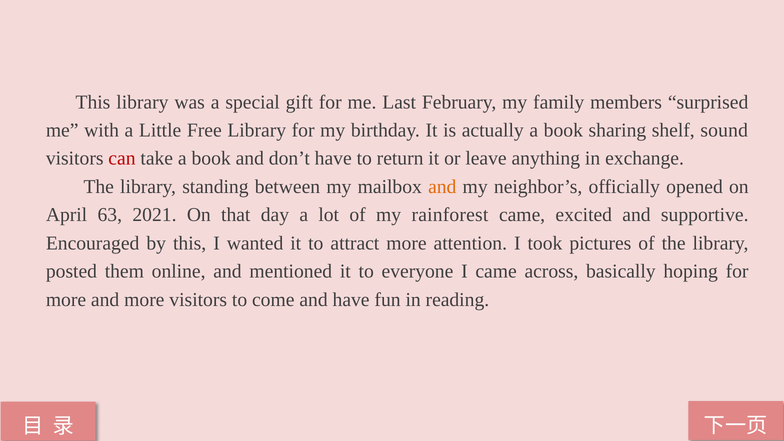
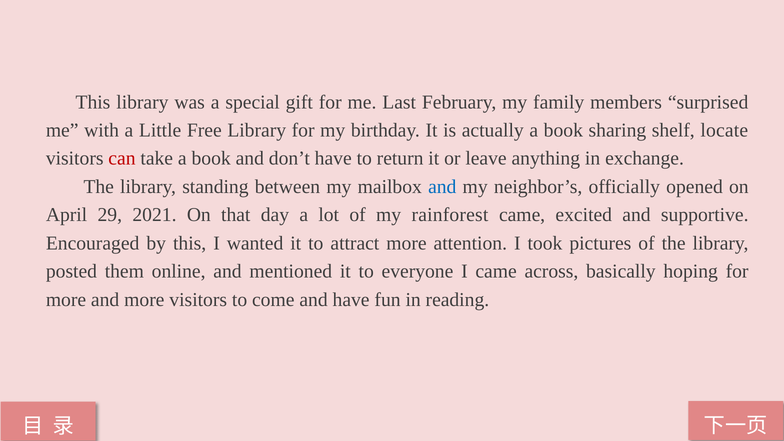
sound: sound -> locate
and at (442, 187) colour: orange -> blue
63: 63 -> 29
